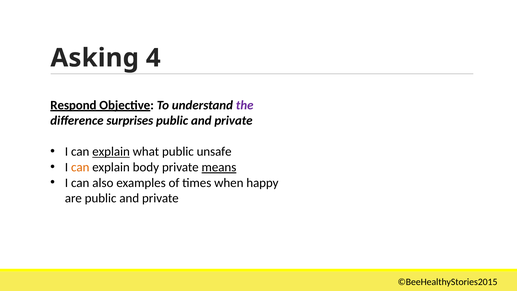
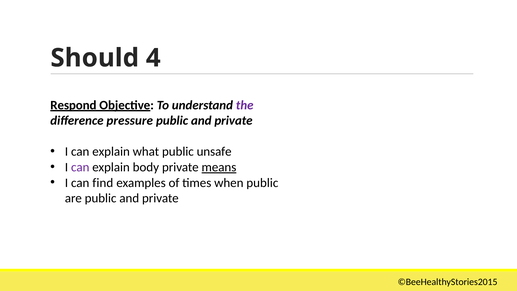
Asking: Asking -> Should
surprises: surprises -> pressure
explain at (111, 152) underline: present -> none
can at (80, 167) colour: orange -> purple
also: also -> find
when happy: happy -> public
